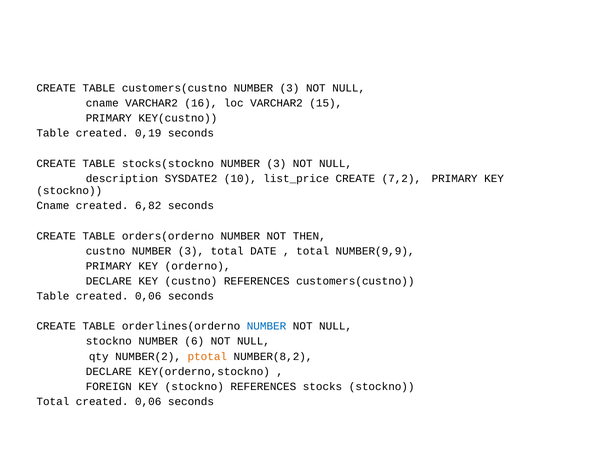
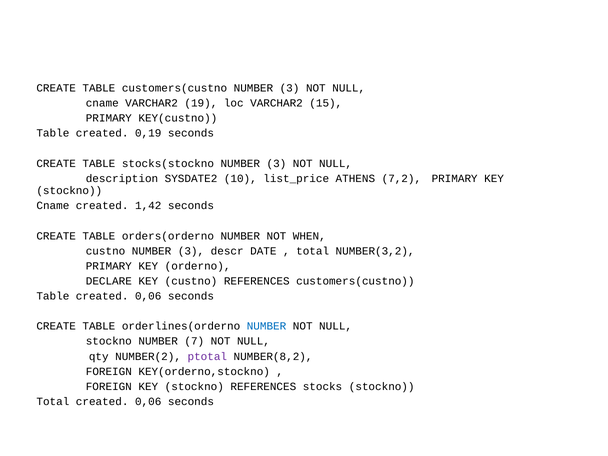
16: 16 -> 19
list_price CREATE: CREATE -> ATHENS
6,82: 6,82 -> 1,42
THEN: THEN -> WHEN
3 total: total -> descr
NUMBER(9,9: NUMBER(9,9 -> NUMBER(3,2
6: 6 -> 7
ptotal colour: orange -> purple
DECLARE at (109, 371): DECLARE -> FOREIGN
